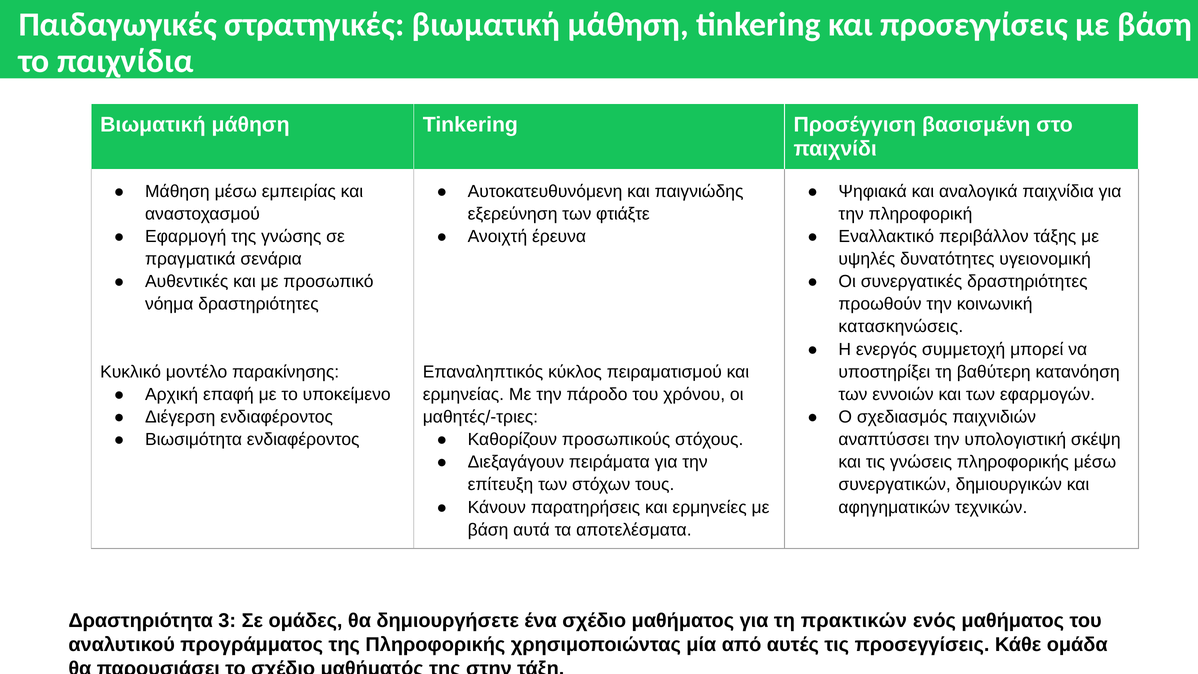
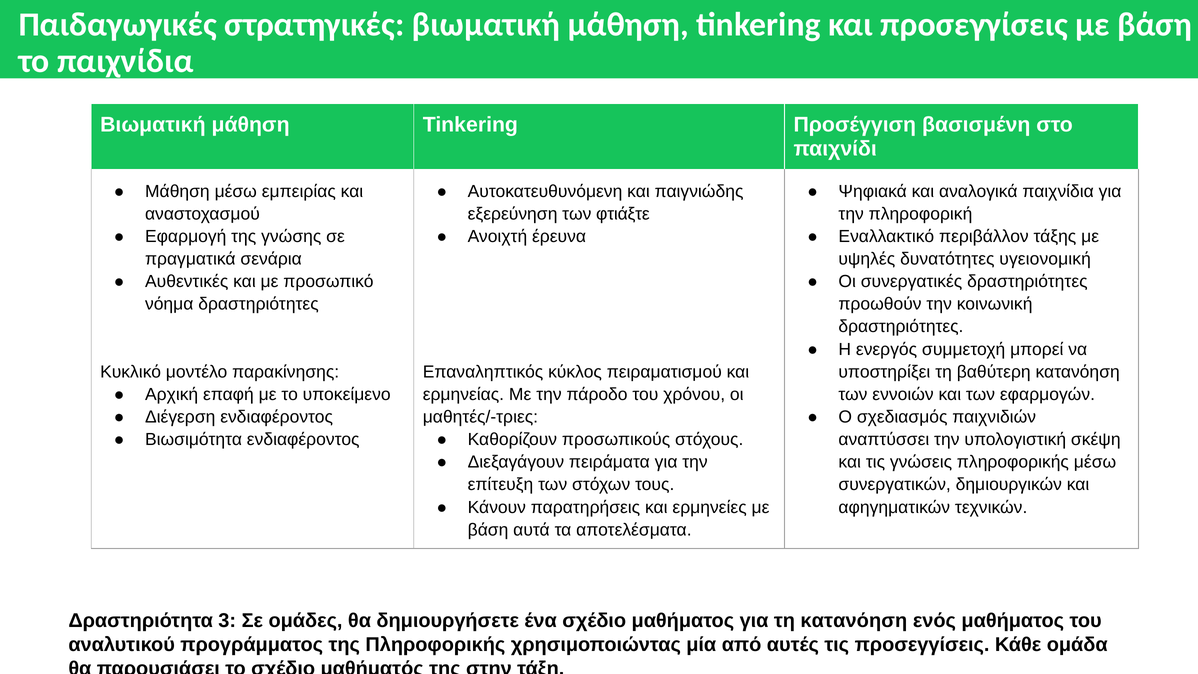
κατασκηνώσεις at (901, 327): κατασκηνώσεις -> δραστηριότητες
τη πρακτικών: πρακτικών -> κατανόηση
